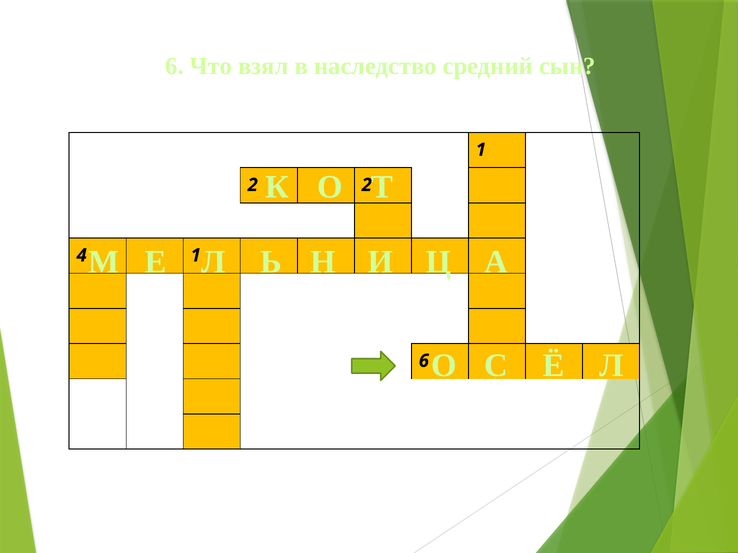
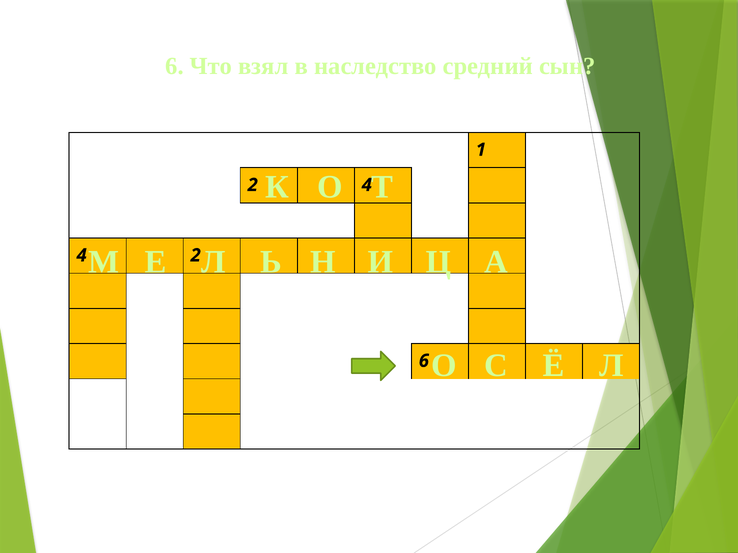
2 2: 2 -> 4
4 1: 1 -> 2
